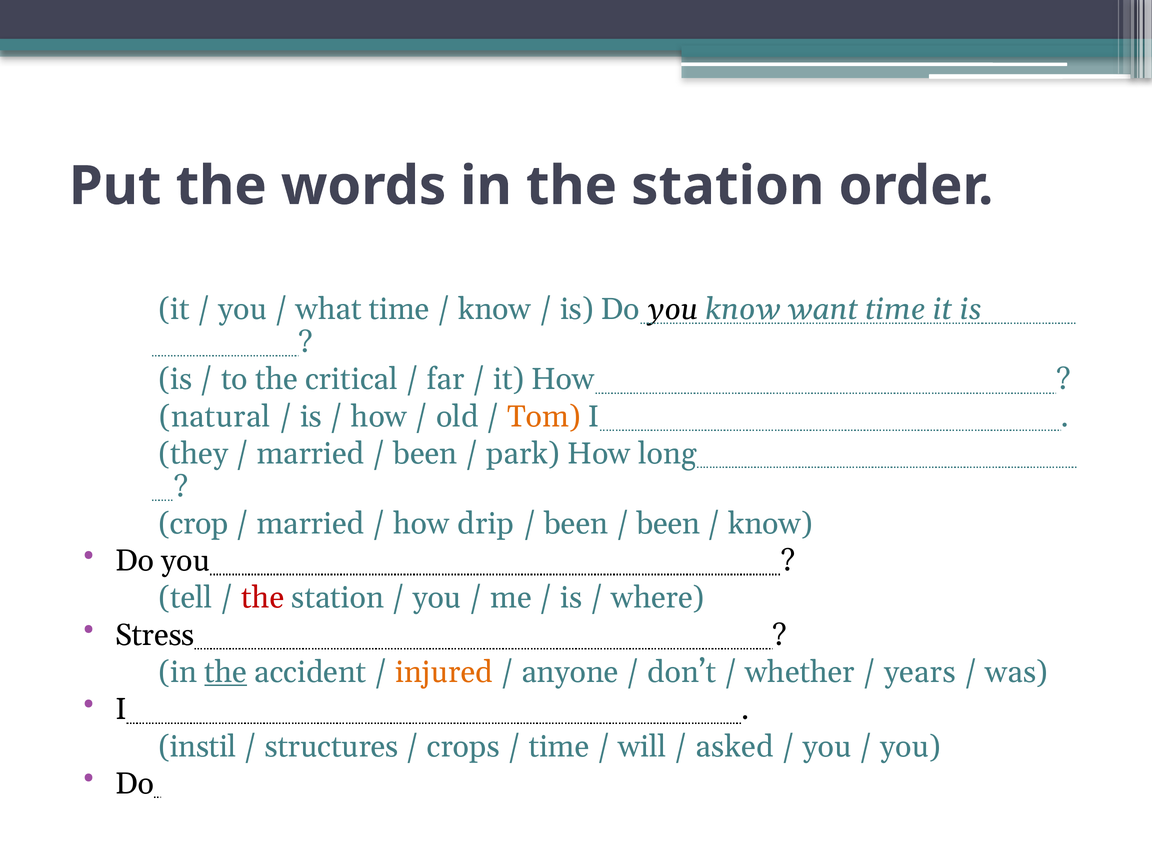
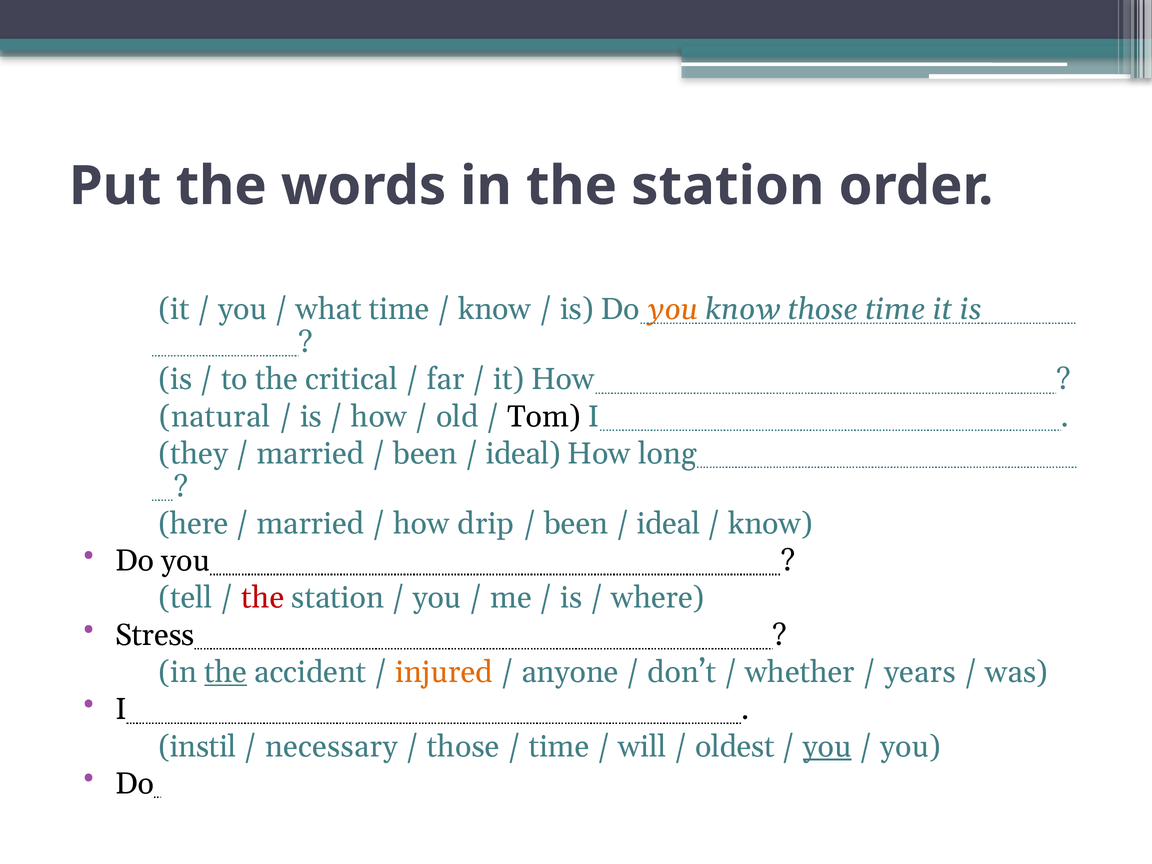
you at (673, 309) colour: black -> orange
know want: want -> those
Tom colour: orange -> black
park at (523, 454): park -> ideal
crop: crop -> here
been at (668, 524): been -> ideal
structures: structures -> necessary
crops at (463, 747): crops -> those
asked: asked -> oldest
you at (827, 747) underline: none -> present
